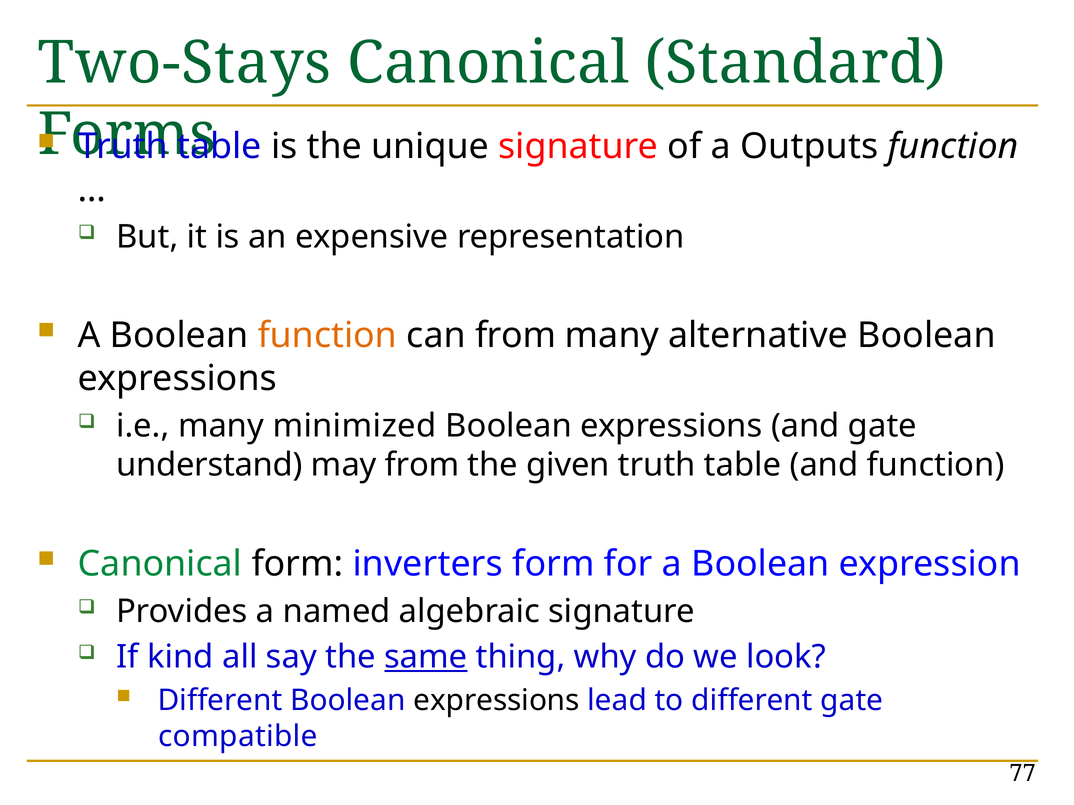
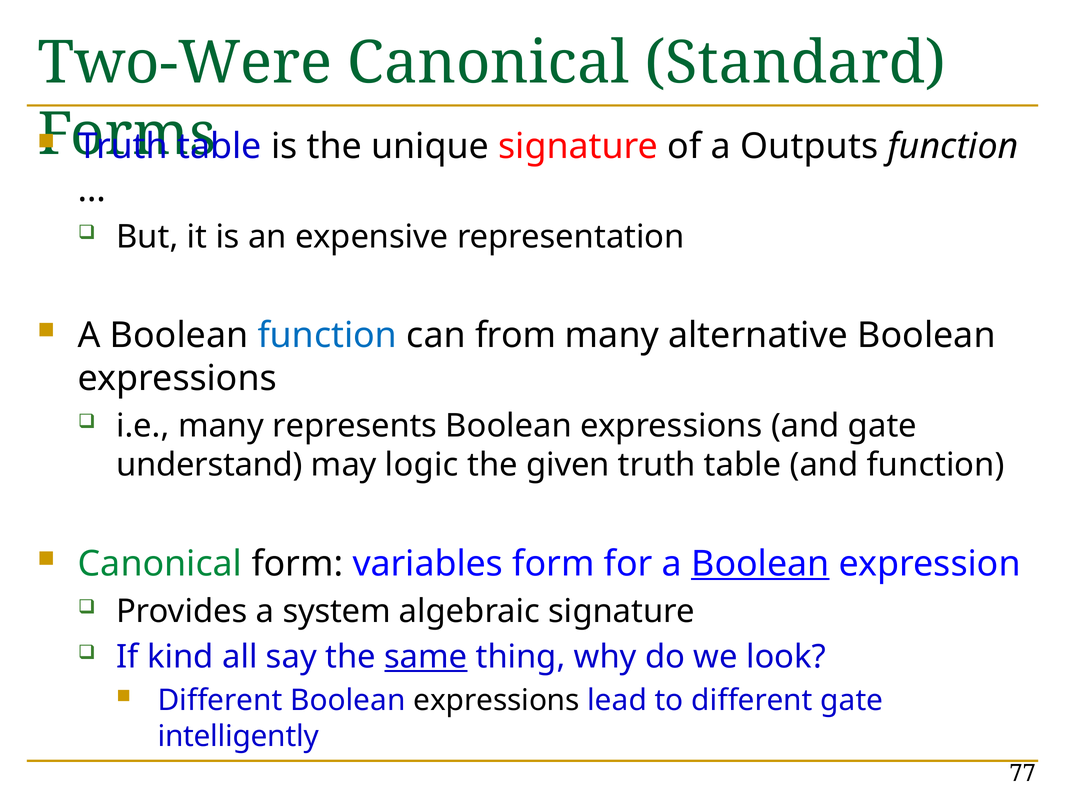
Two-Stays: Two-Stays -> Two-Were
function at (327, 336) colour: orange -> blue
minimized: minimized -> represents
may from: from -> logic
inverters: inverters -> variables
Boolean at (760, 564) underline: none -> present
named: named -> system
compatible: compatible -> intelligently
